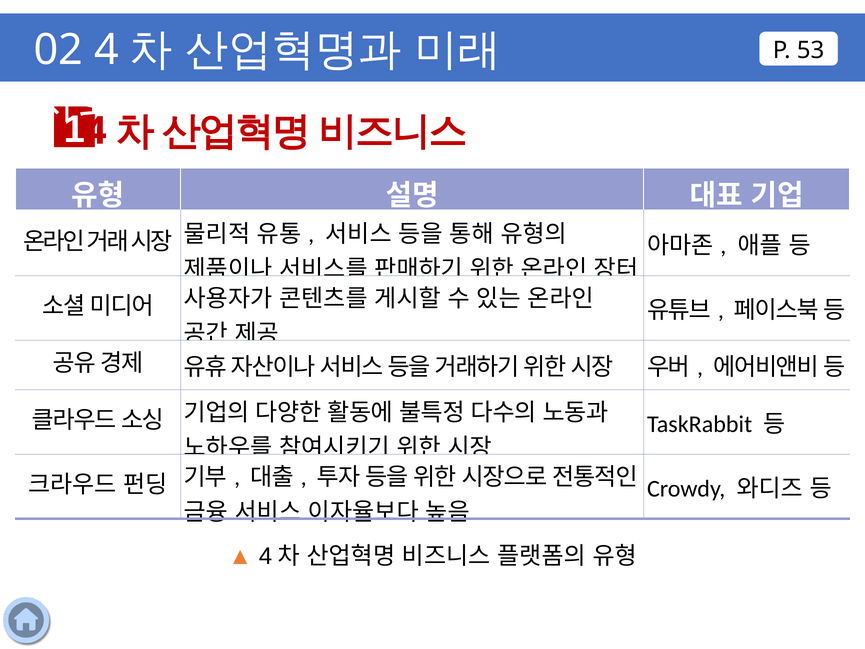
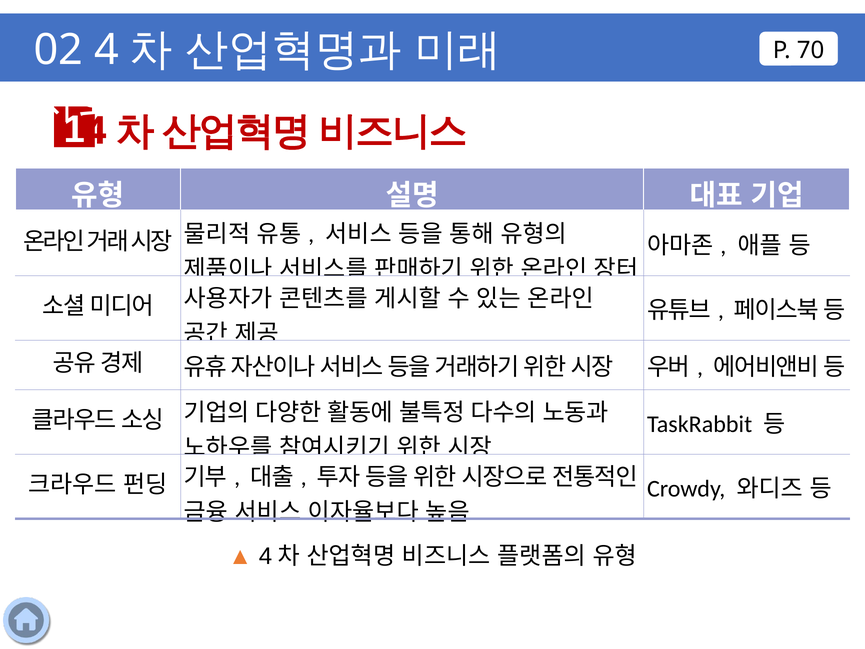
53: 53 -> 70
